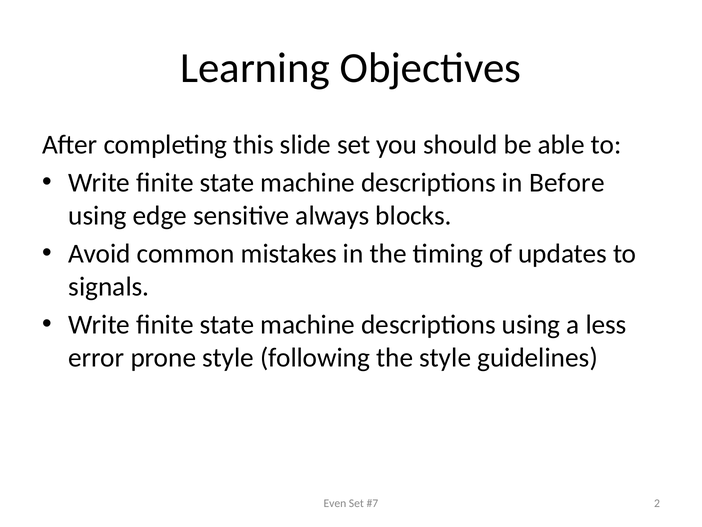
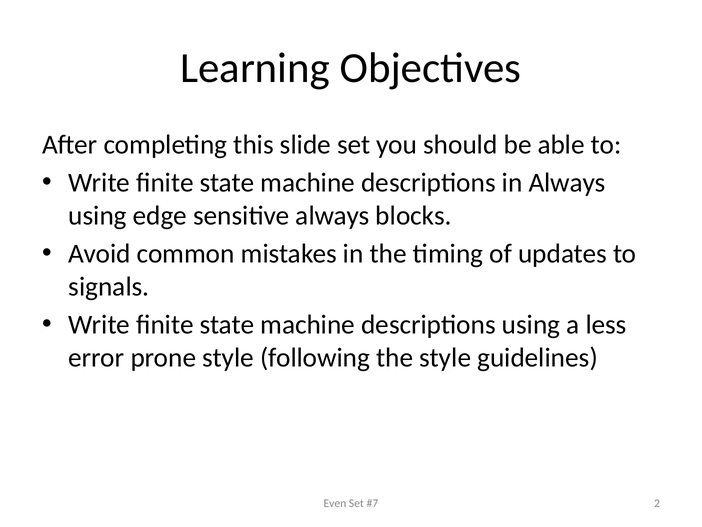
in Before: Before -> Always
